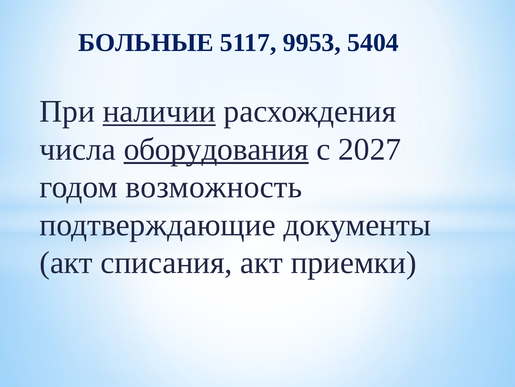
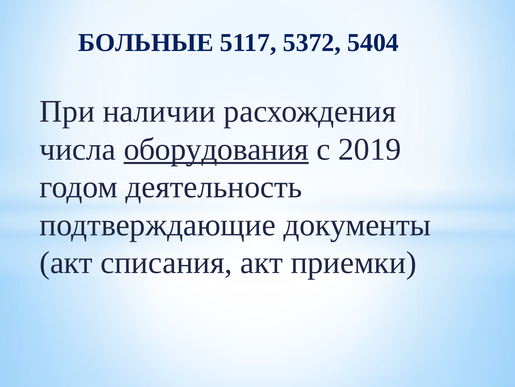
9953: 9953 -> 5372
наличии underline: present -> none
2027: 2027 -> 2019
возможность: возможность -> деятельность
